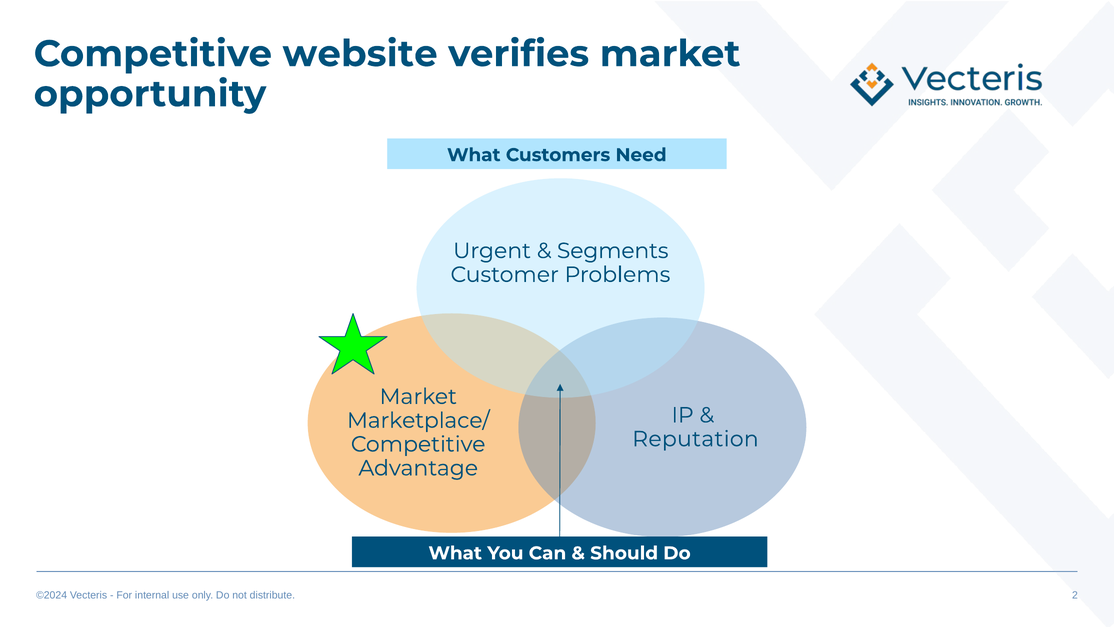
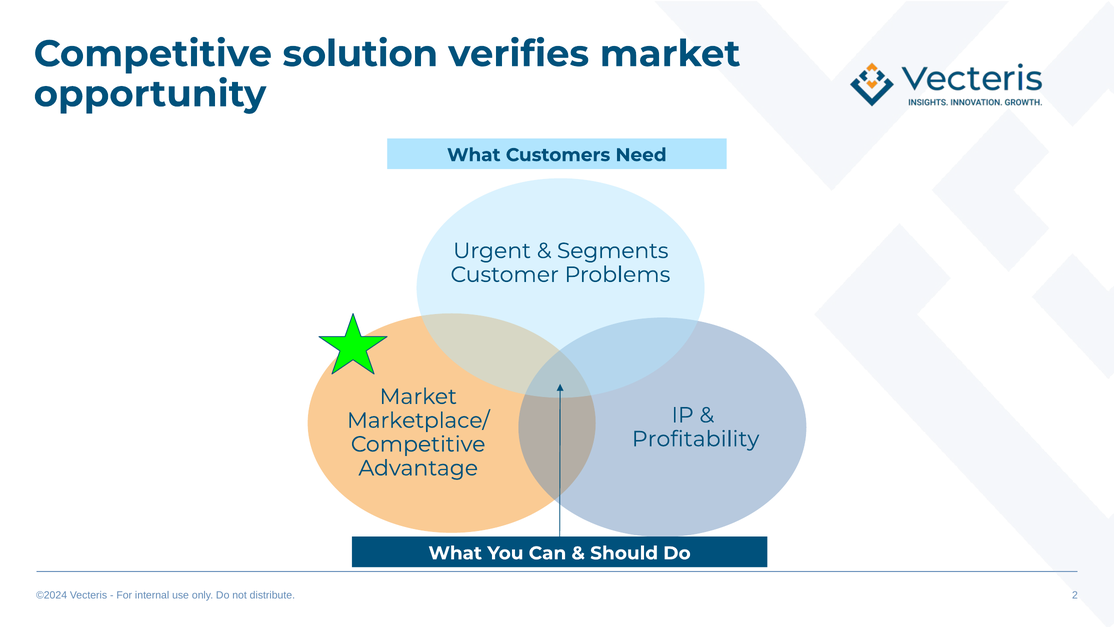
website: website -> solution
Reputation: Reputation -> Profitability
